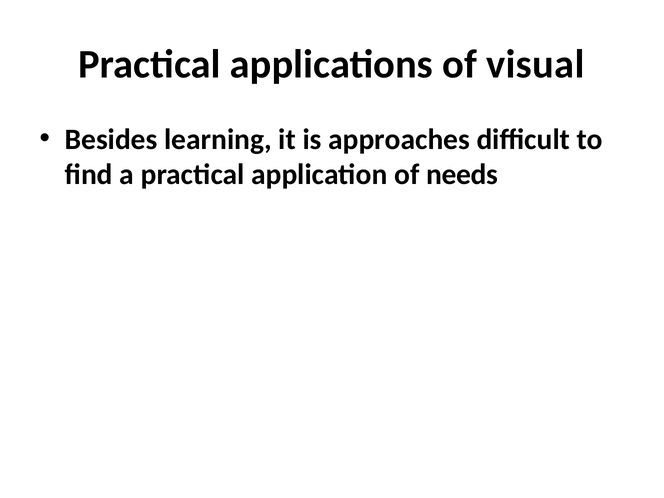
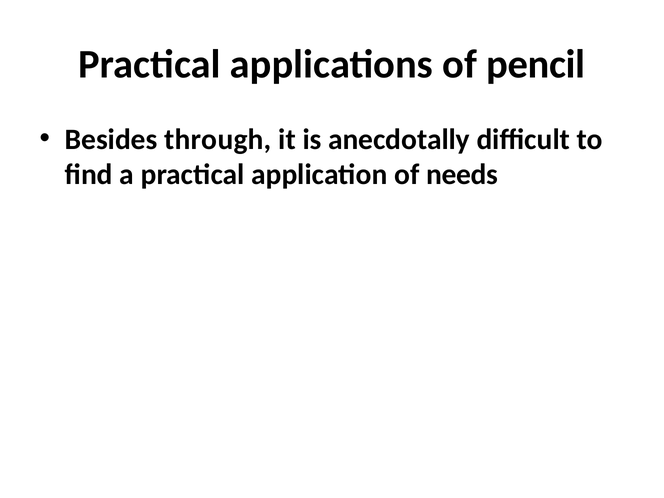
visual: visual -> pencil
learning: learning -> through
approaches: approaches -> anecdotally
